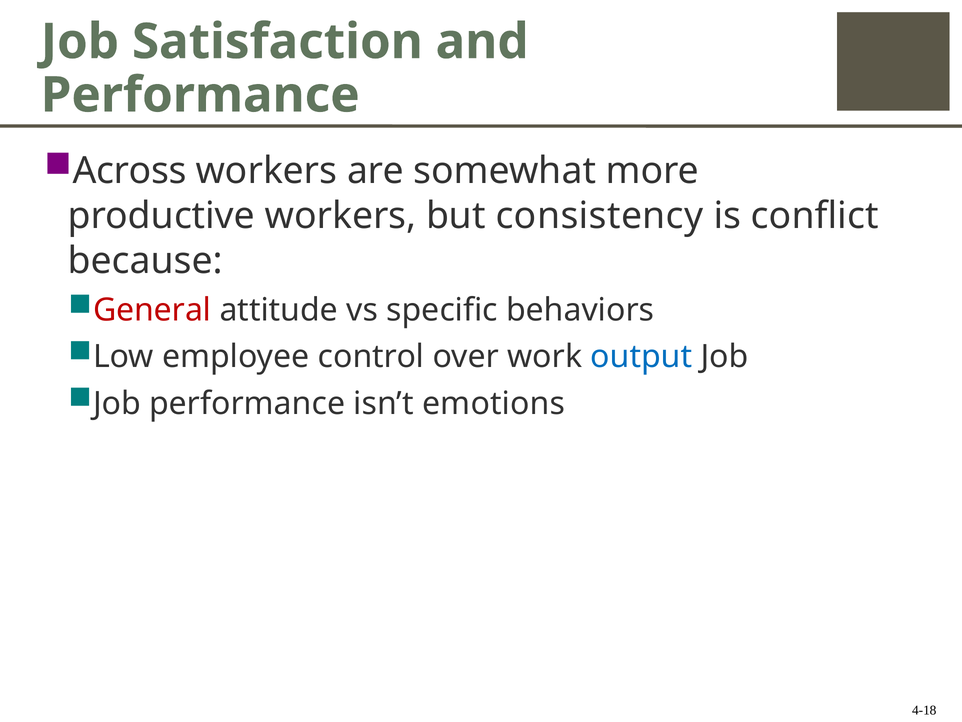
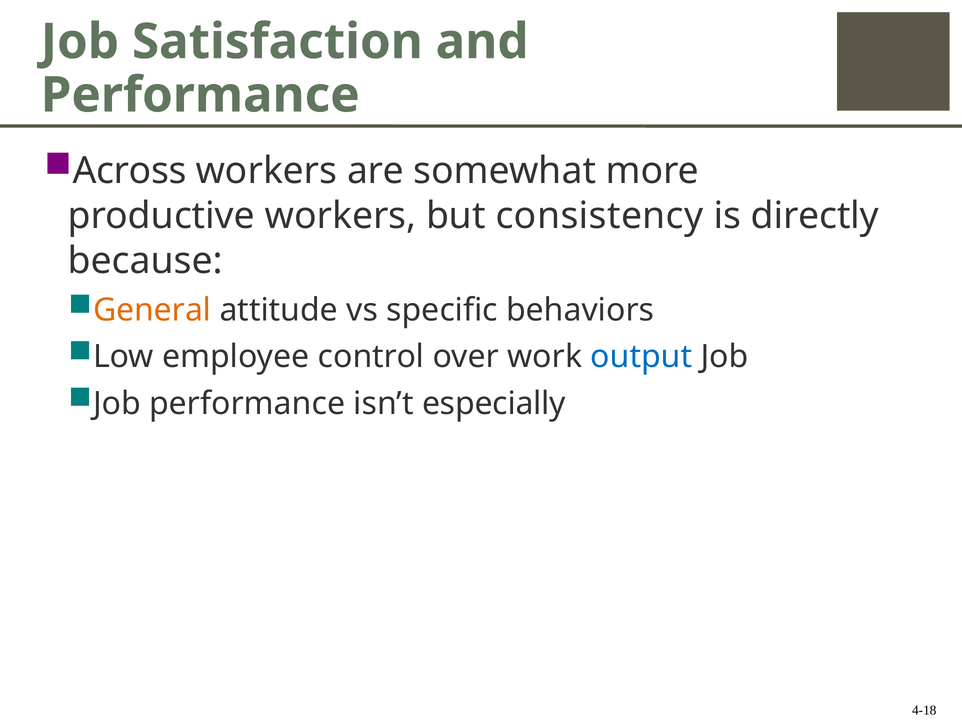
conflict: conflict -> directly
General colour: red -> orange
emotions: emotions -> especially
